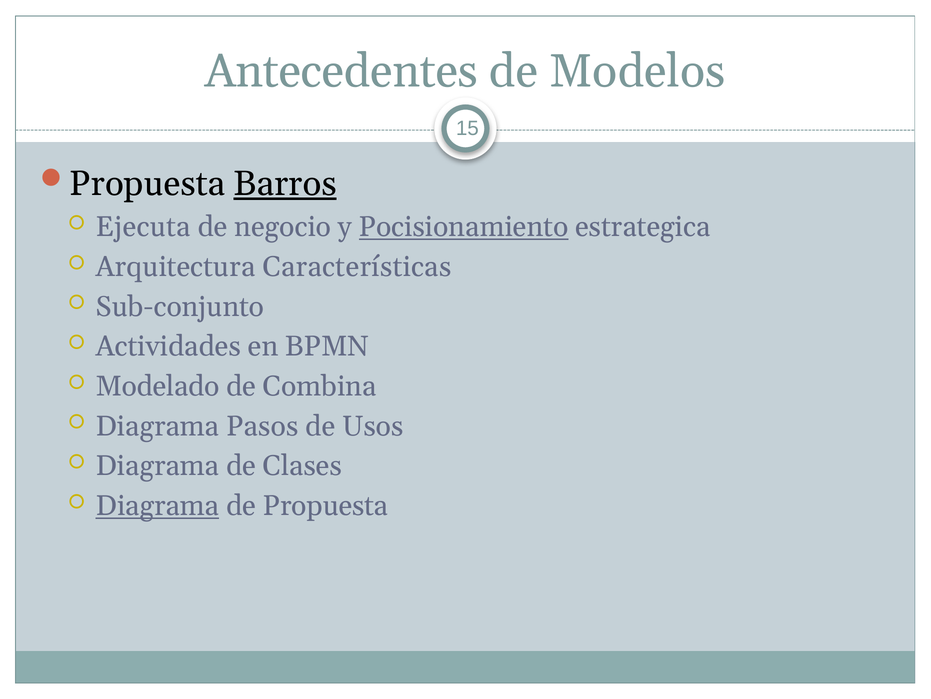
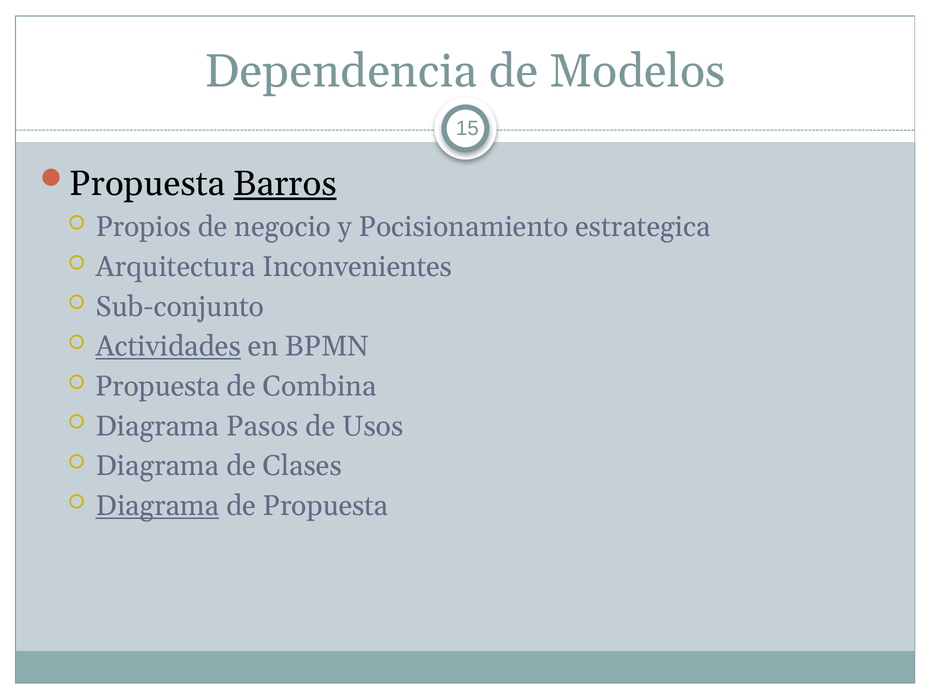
Antecedentes: Antecedentes -> Dependencia
Ejecuta: Ejecuta -> Propios
Pocisionamiento underline: present -> none
Características: Características -> Inconvenientes
Actividades underline: none -> present
Modelado at (158, 386): Modelado -> Propuesta
